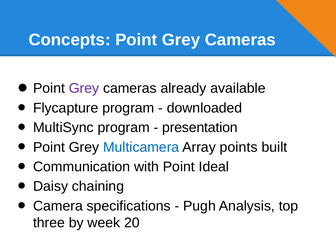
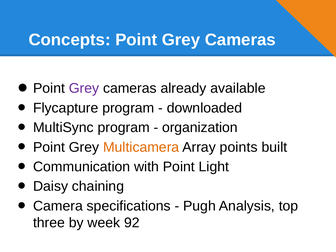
presentation: presentation -> organization
Multicamera colour: blue -> orange
Ideal: Ideal -> Light
20: 20 -> 92
